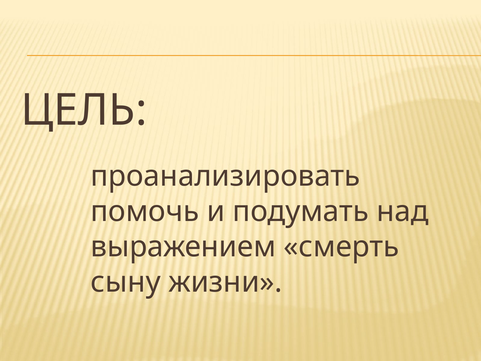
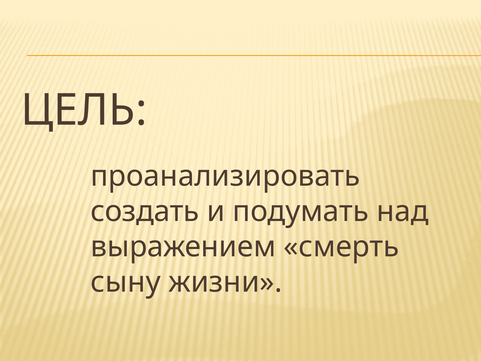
помочь: помочь -> создать
